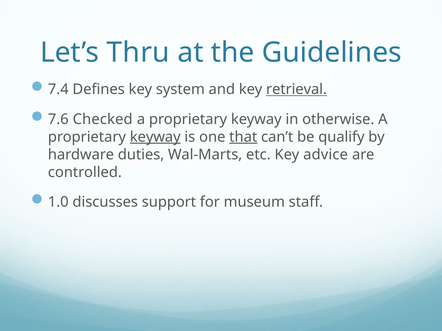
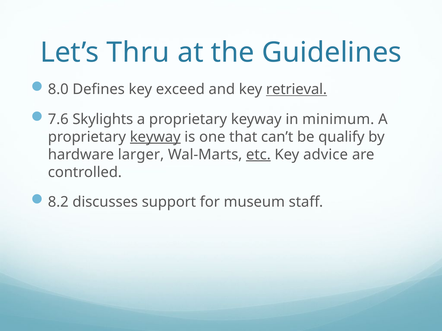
7.4: 7.4 -> 8.0
system: system -> exceed
Checked: Checked -> Skylights
otherwise: otherwise -> minimum
that underline: present -> none
duties: duties -> larger
etc underline: none -> present
1.0: 1.0 -> 8.2
